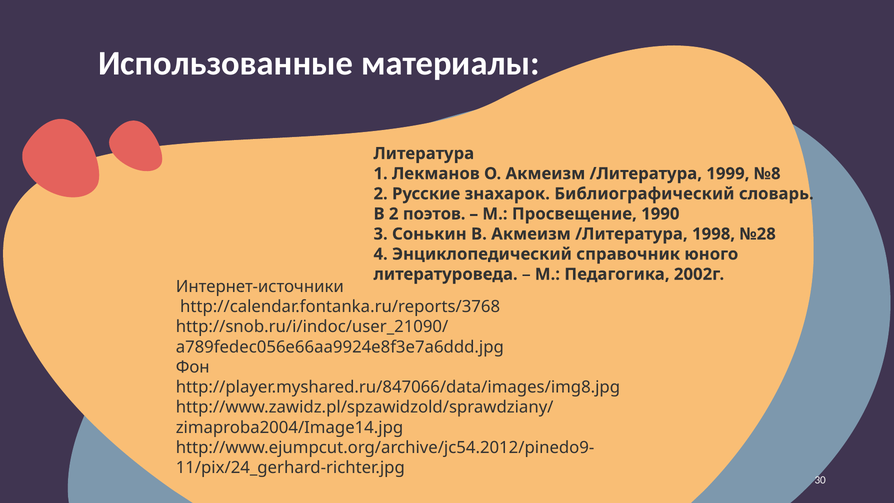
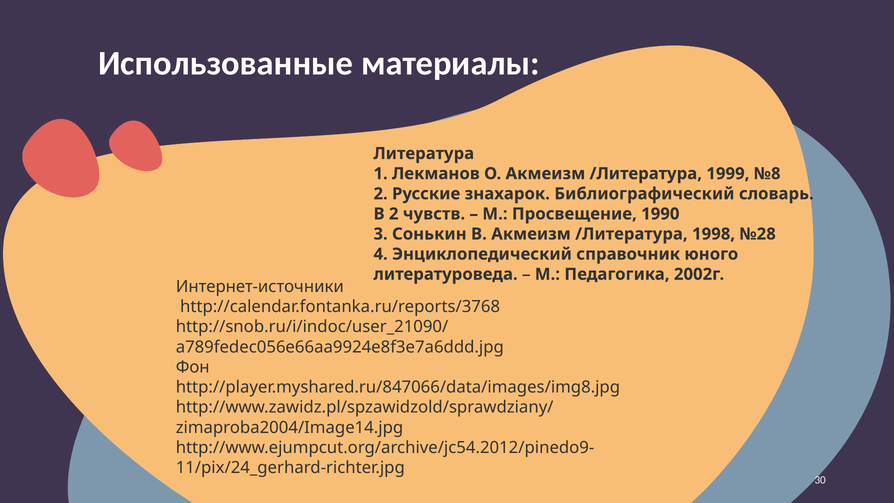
поэтов: поэтов -> чувств
